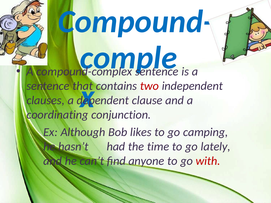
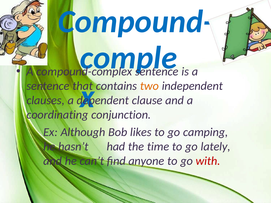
two colour: red -> orange
